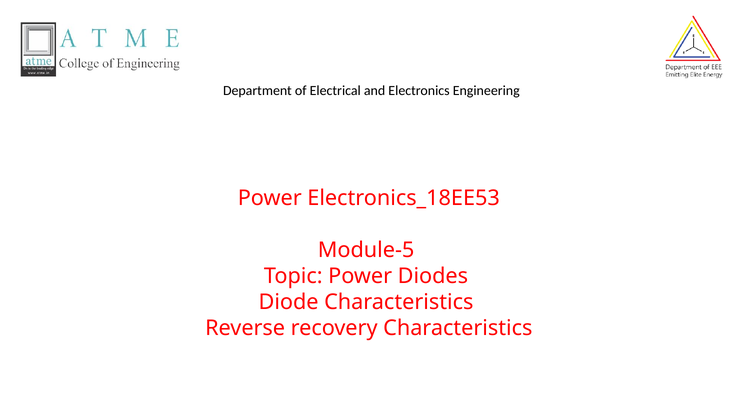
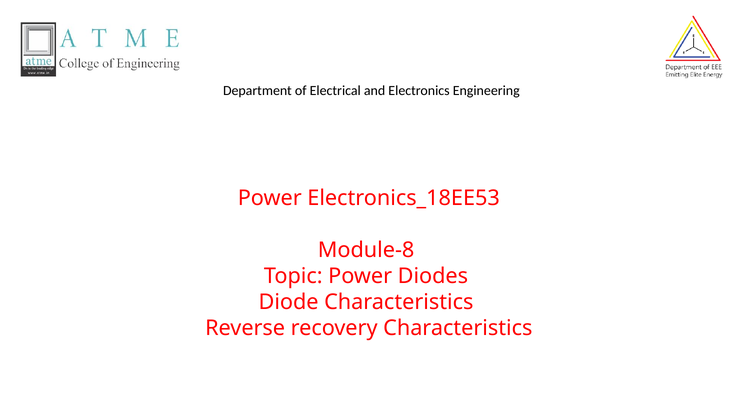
Module-5: Module-5 -> Module-8
